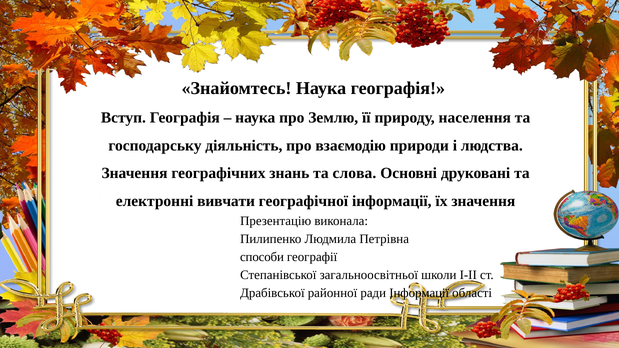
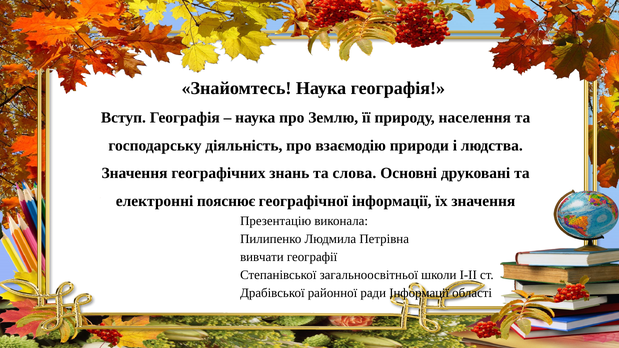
вивчати: вивчати -> пояснює
способи: способи -> вивчати
